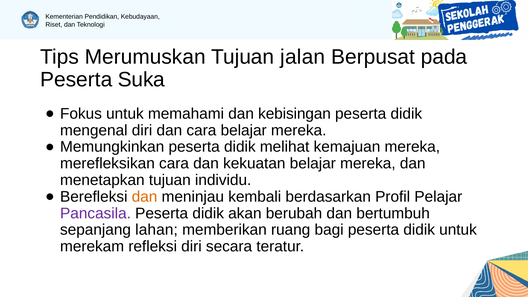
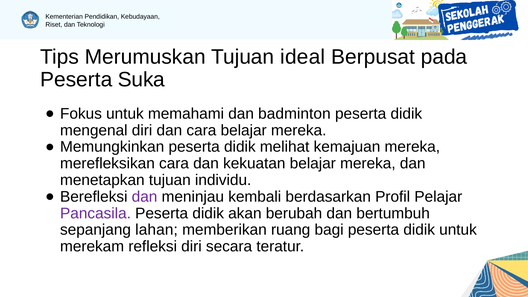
jalan: jalan -> ideal
kebisingan: kebisingan -> badminton
dan at (145, 197) colour: orange -> purple
